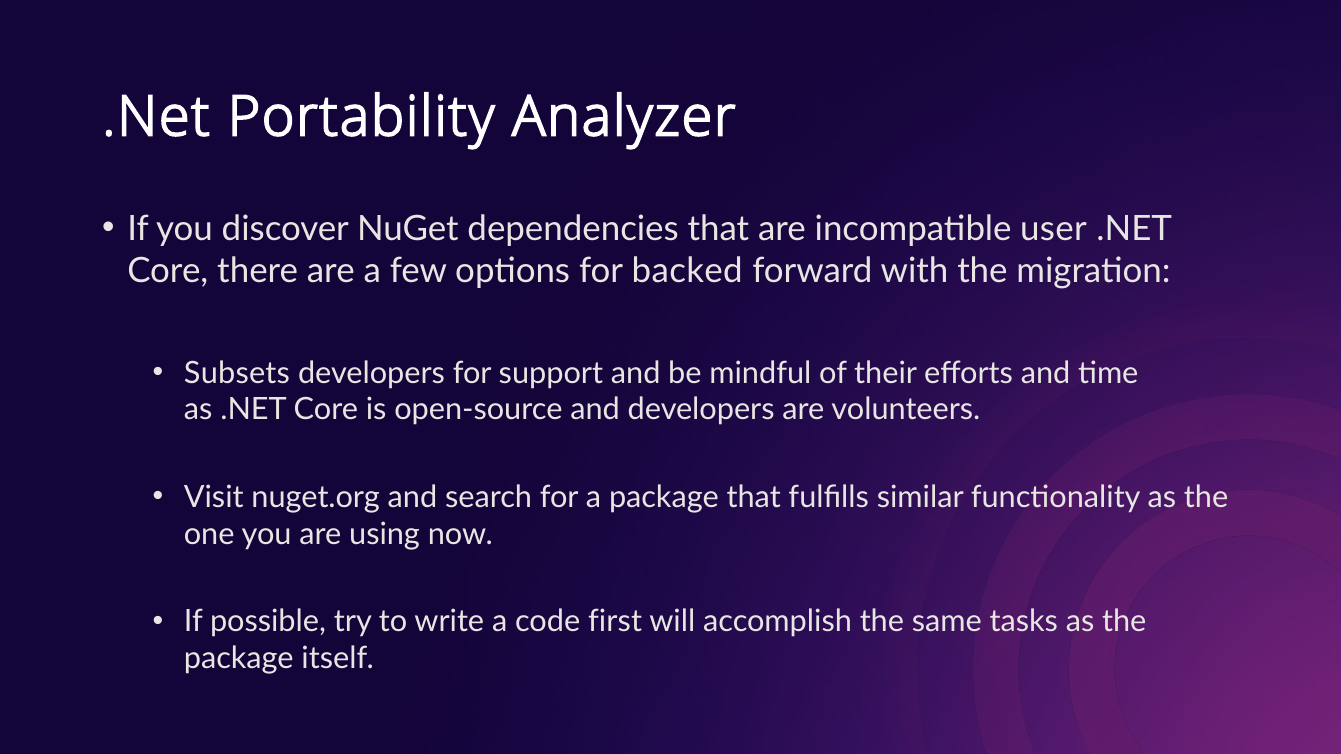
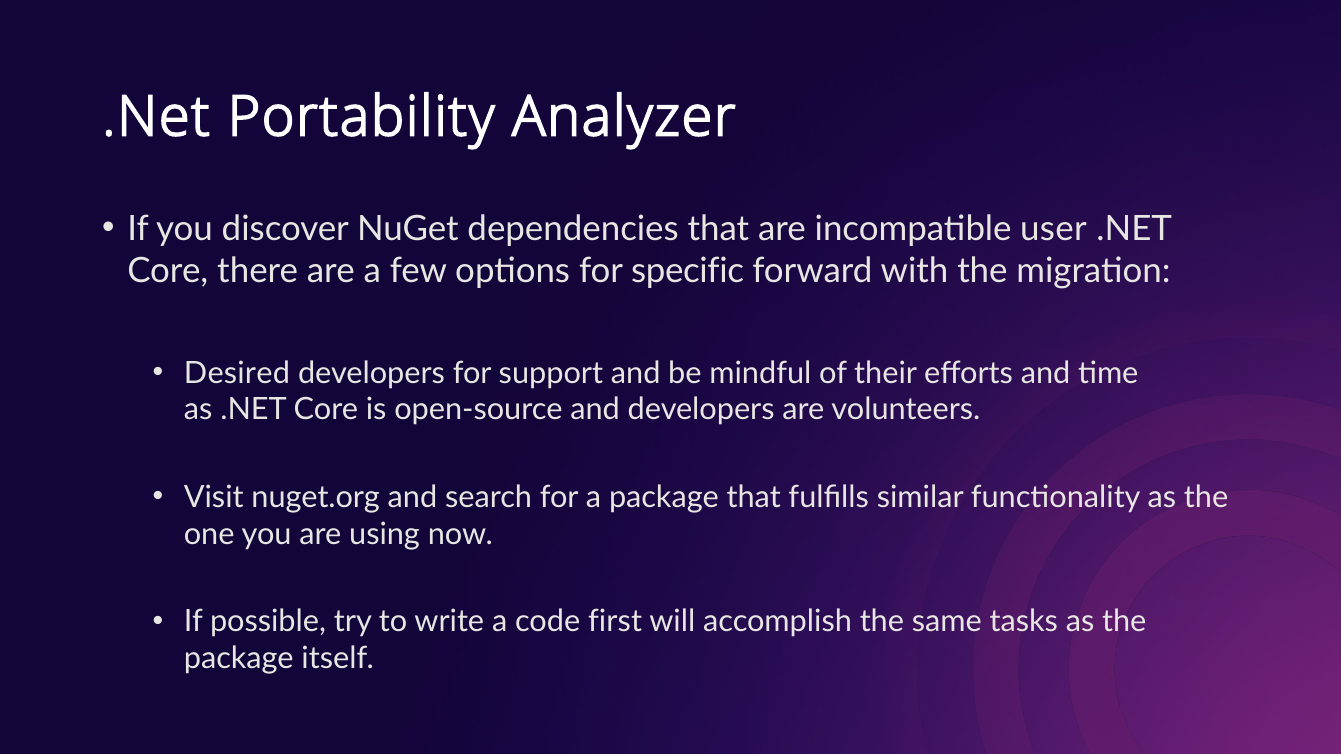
backed: backed -> specific
Subsets: Subsets -> Desired
